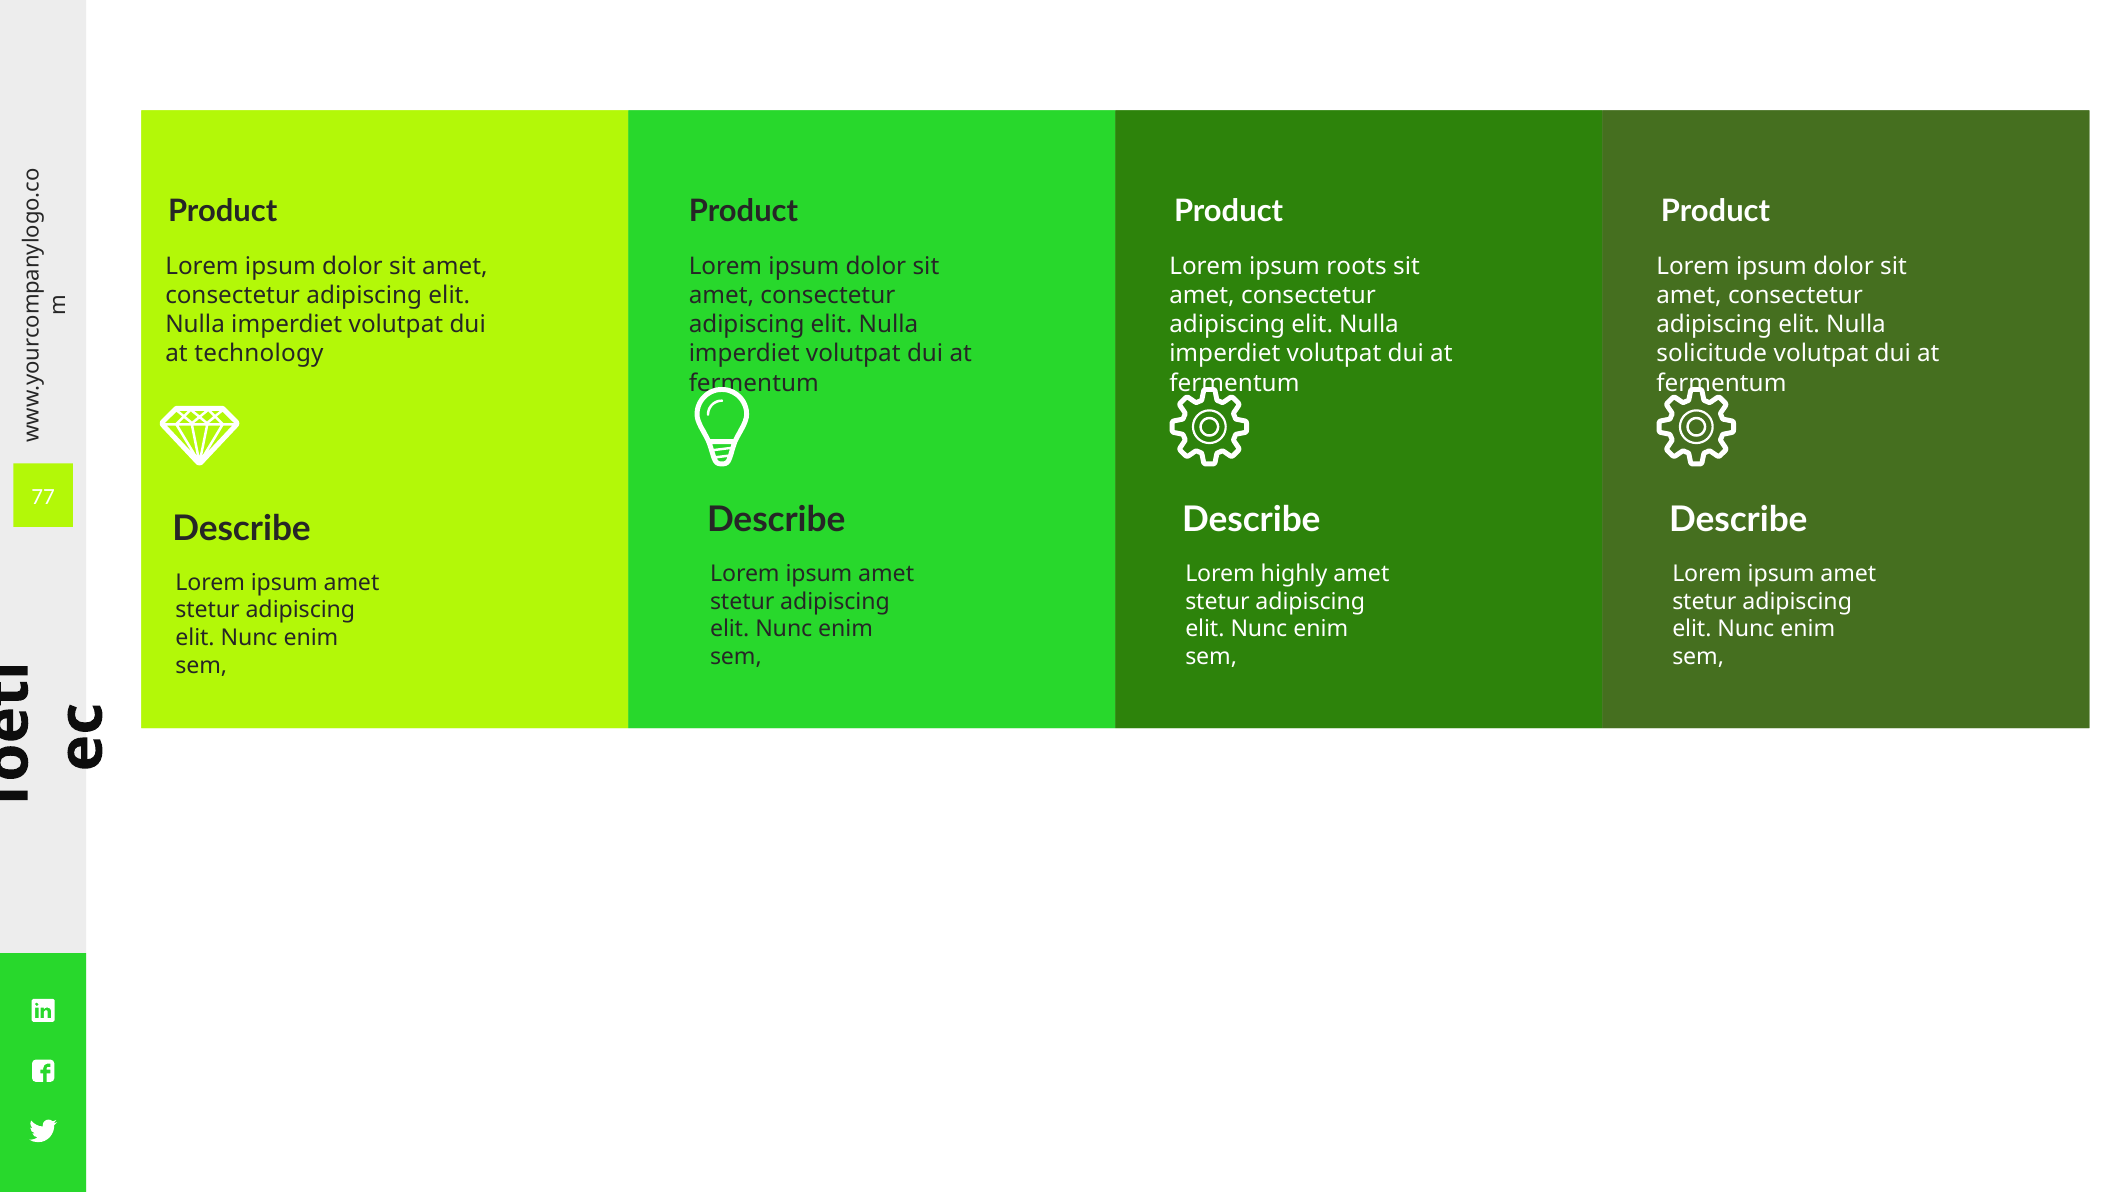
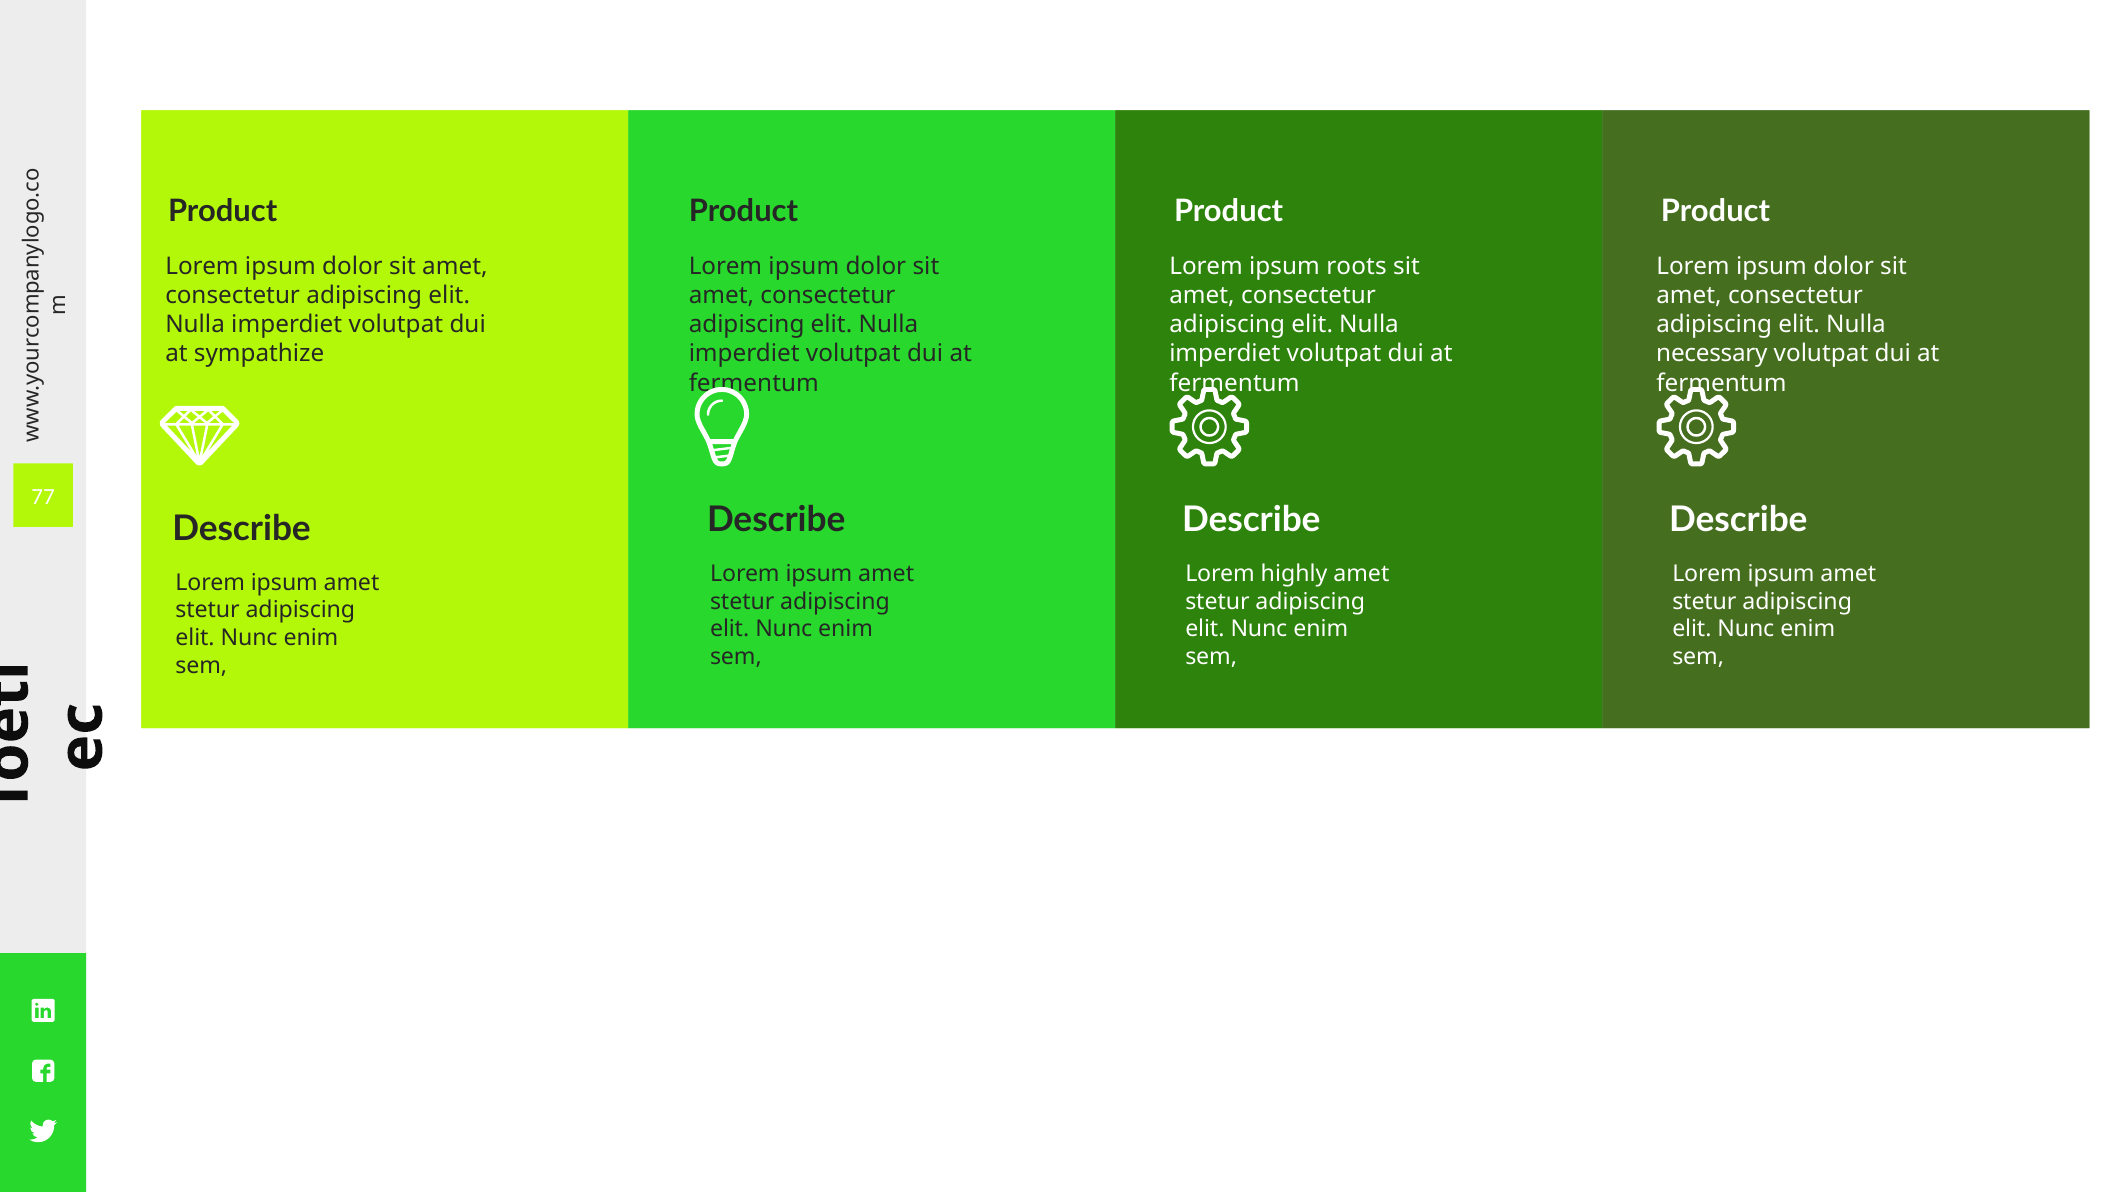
technology: technology -> sympathize
solicitude: solicitude -> necessary
